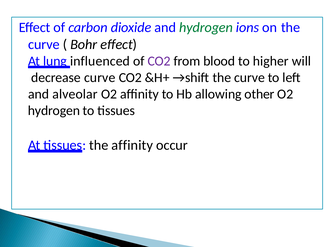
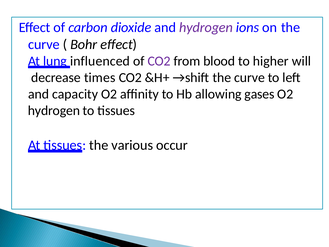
hydrogen at (206, 27) colour: green -> purple
decrease curve: curve -> times
alveolar: alveolar -> capacity
other: other -> gases
the affinity: affinity -> various
